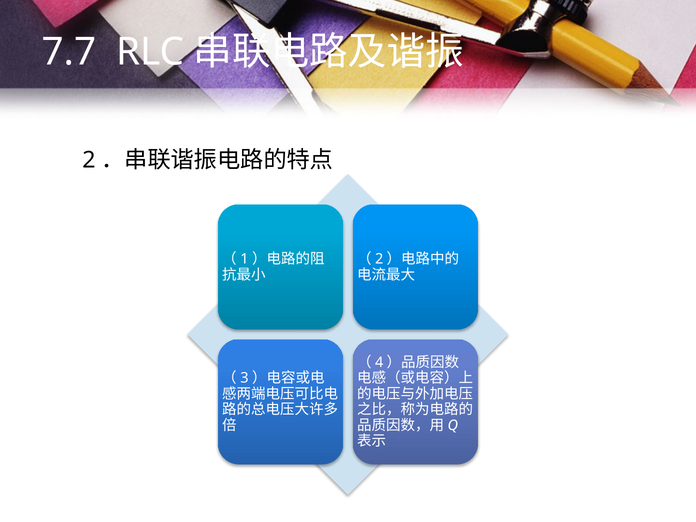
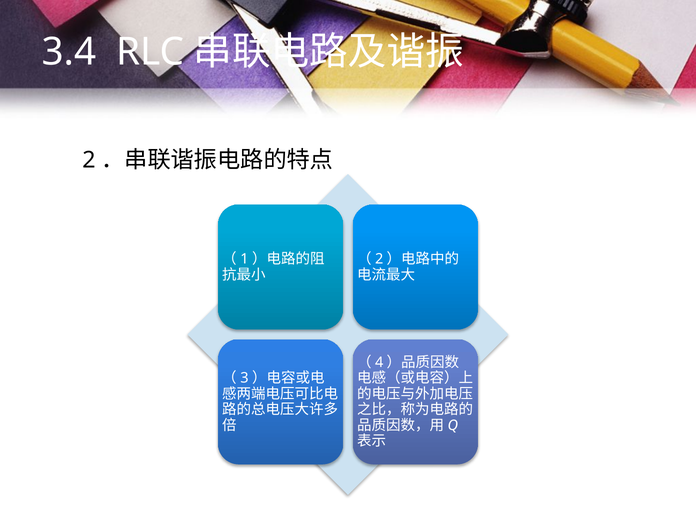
7.7: 7.7 -> 3.4
